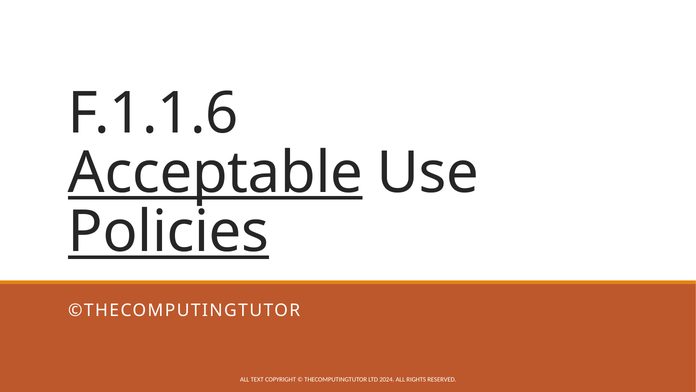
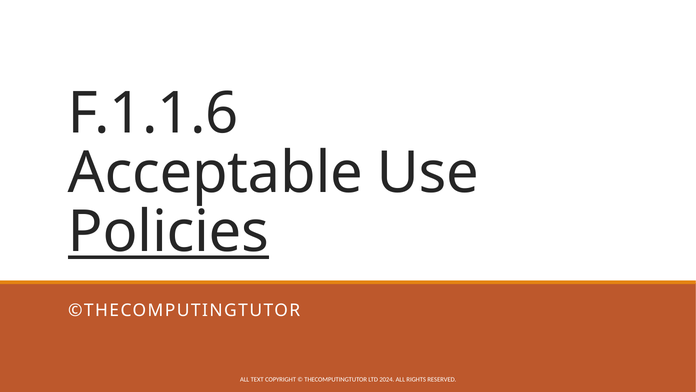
Acceptable underline: present -> none
